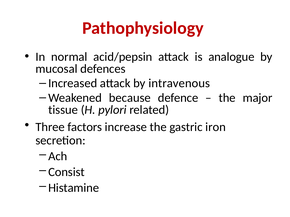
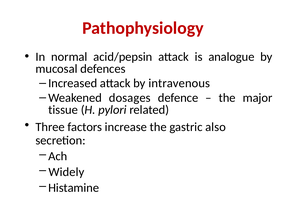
because: because -> dosages
iron: iron -> also
Consist: Consist -> Widely
